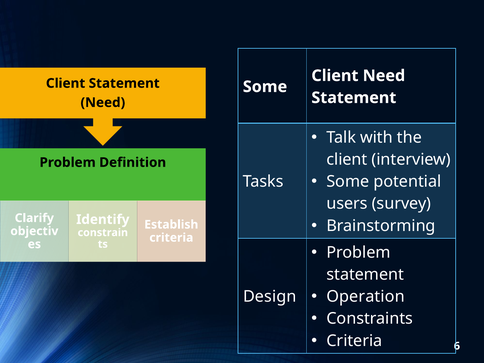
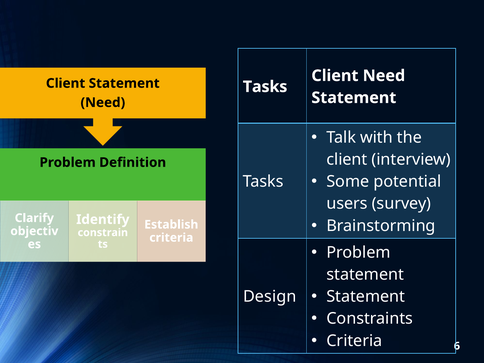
Some at (265, 87): Some -> Tasks
Operation at (366, 297): Operation -> Statement
